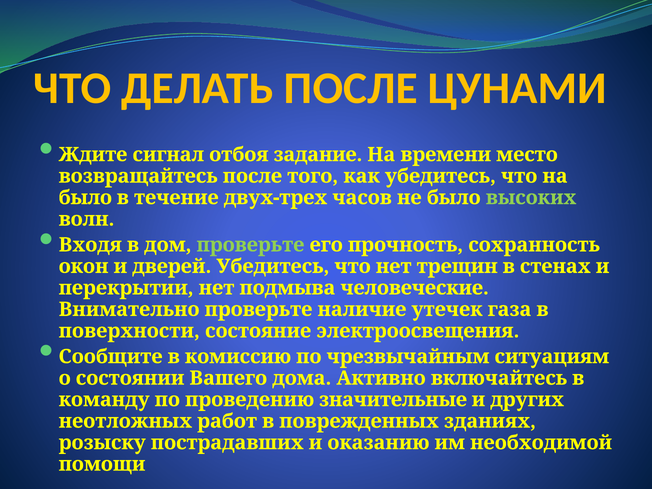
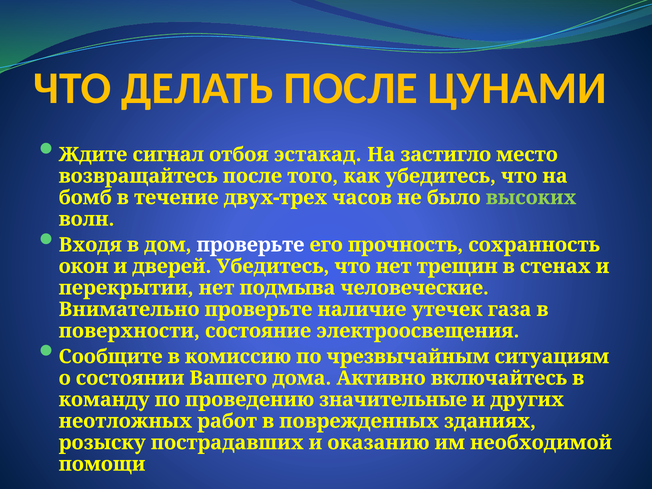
задание: задание -> эстакад
времени: времени -> застигло
было at (85, 198): было -> бомб
проверьте at (251, 245) colour: light green -> white
